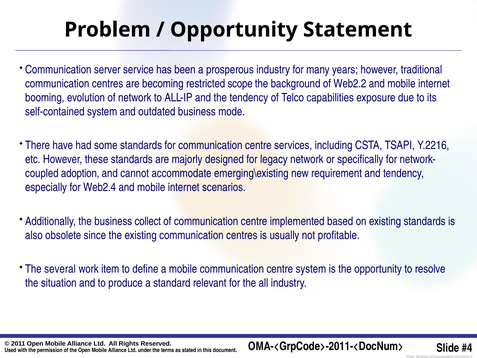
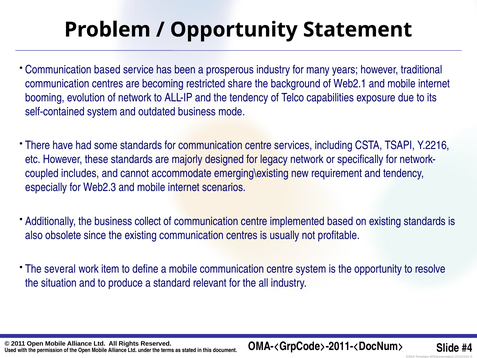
Communication server: server -> based
scope: scope -> share
Web2.2: Web2.2 -> Web2.1
adoption: adoption -> includes
Web2.4: Web2.4 -> Web2.3
